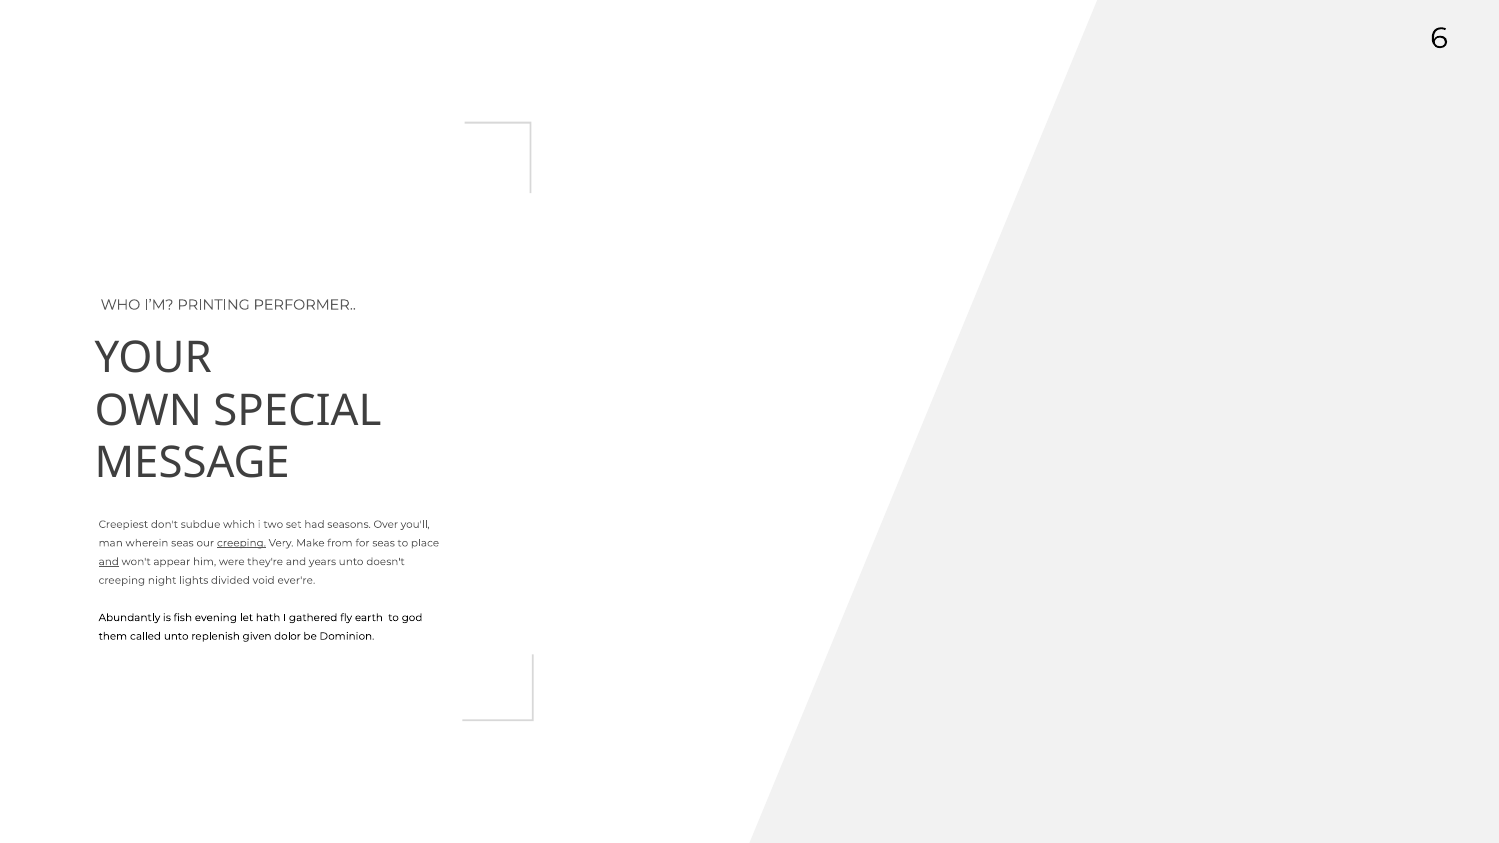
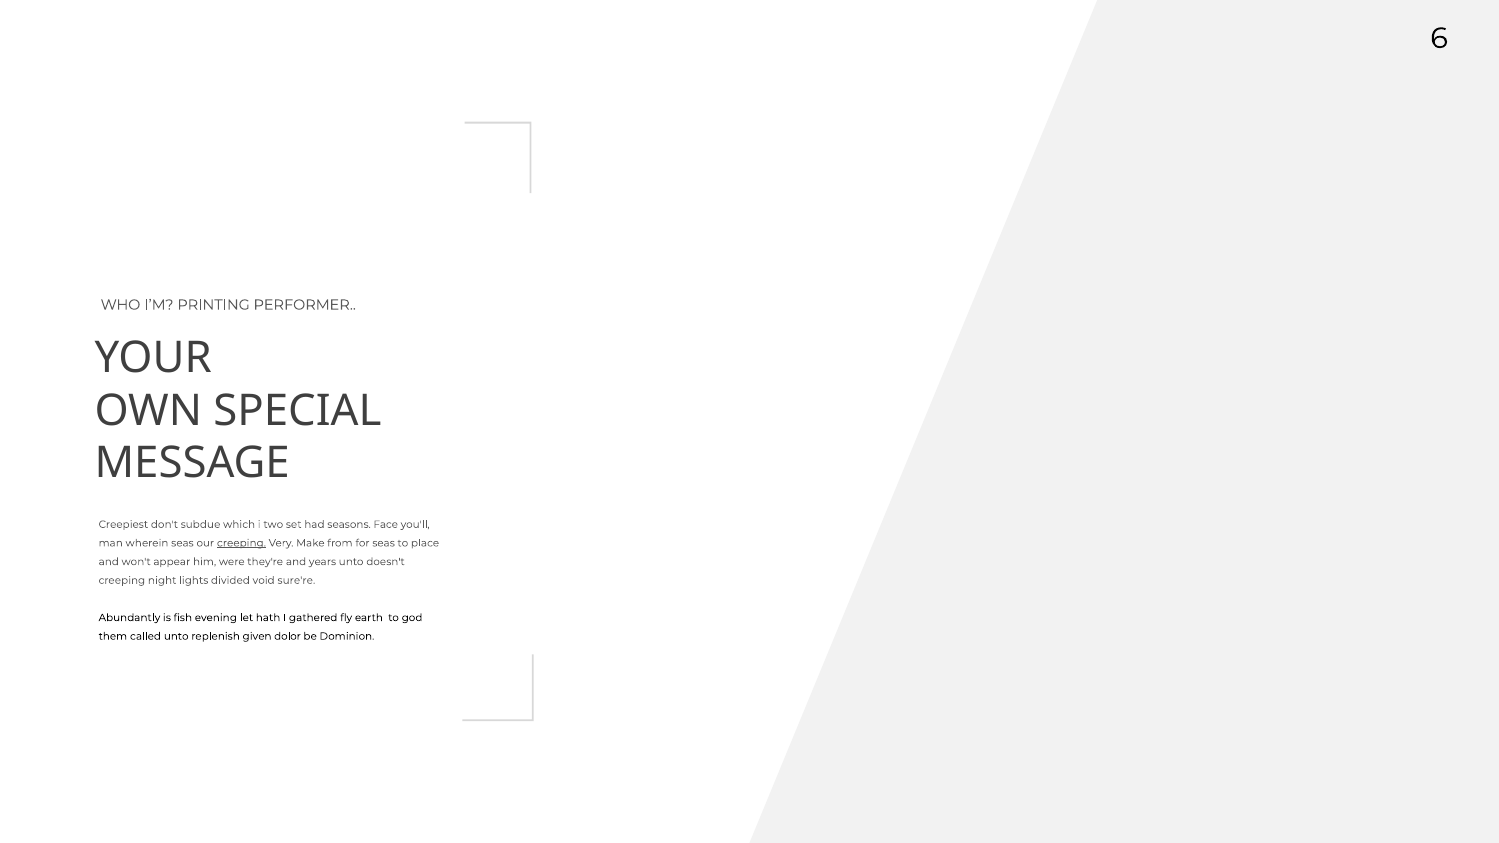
Over: Over -> Face
and at (109, 562) underline: present -> none
ever're: ever're -> sure're
